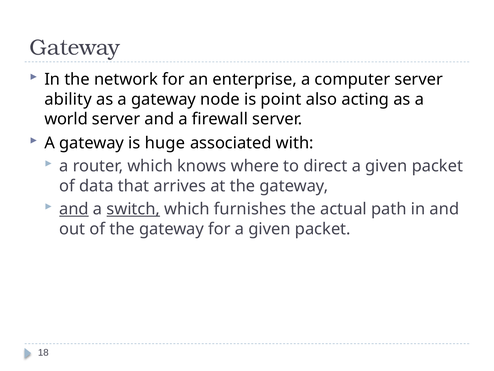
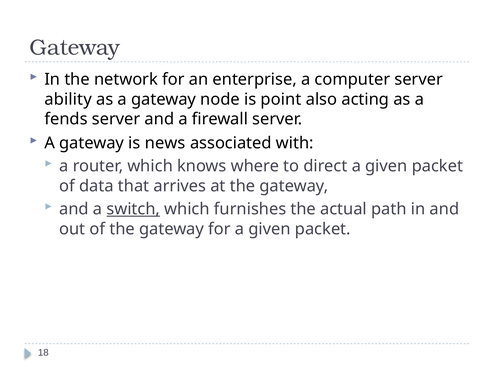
world: world -> fends
huge: huge -> news
and at (74, 209) underline: present -> none
